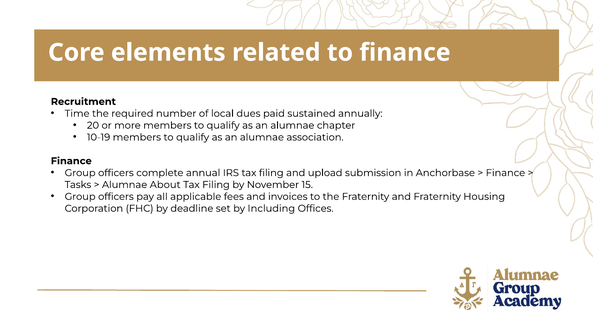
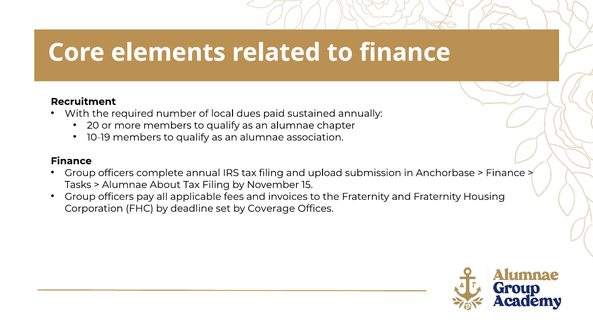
Time: Time -> With
Including: Including -> Coverage
